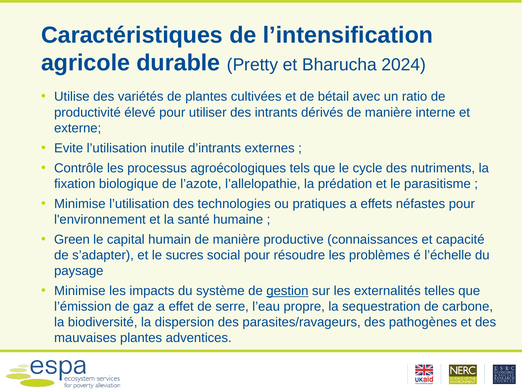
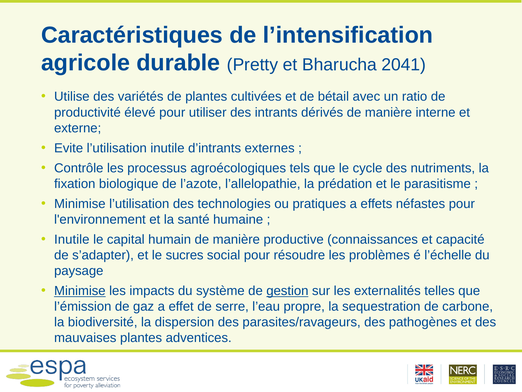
2024: 2024 -> 2041
Green at (72, 239): Green -> Inutile
Minimise at (80, 291) underline: none -> present
